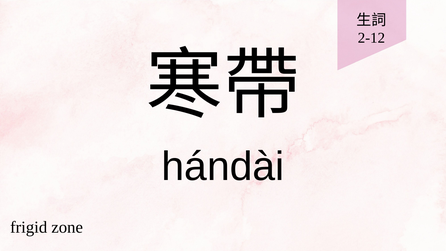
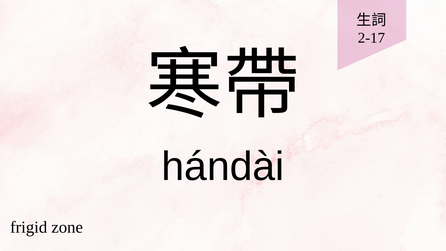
2-12: 2-12 -> 2-17
